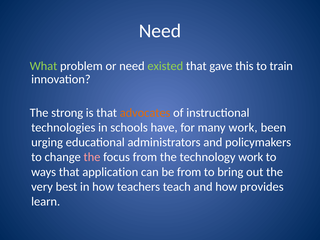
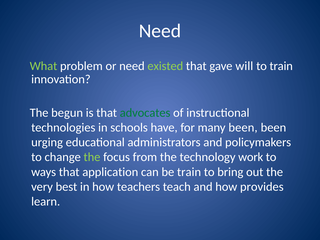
this: this -> will
strong: strong -> begun
advocates colour: orange -> green
many work: work -> been
the at (92, 157) colour: pink -> light green
be from: from -> train
